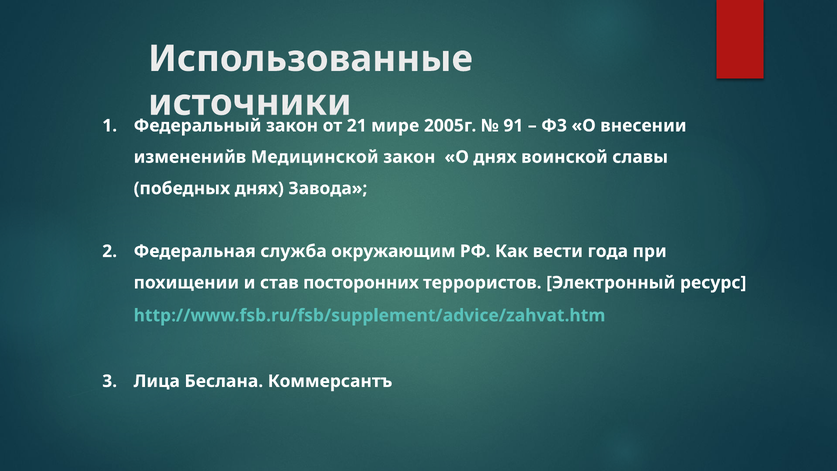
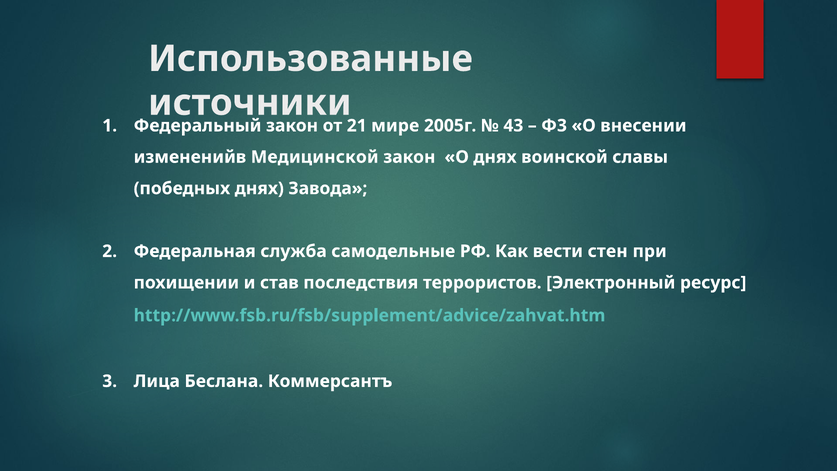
91: 91 -> 43
окружающим: окружающим -> самодельные
года: года -> стен
посторонних: посторонних -> последствия
